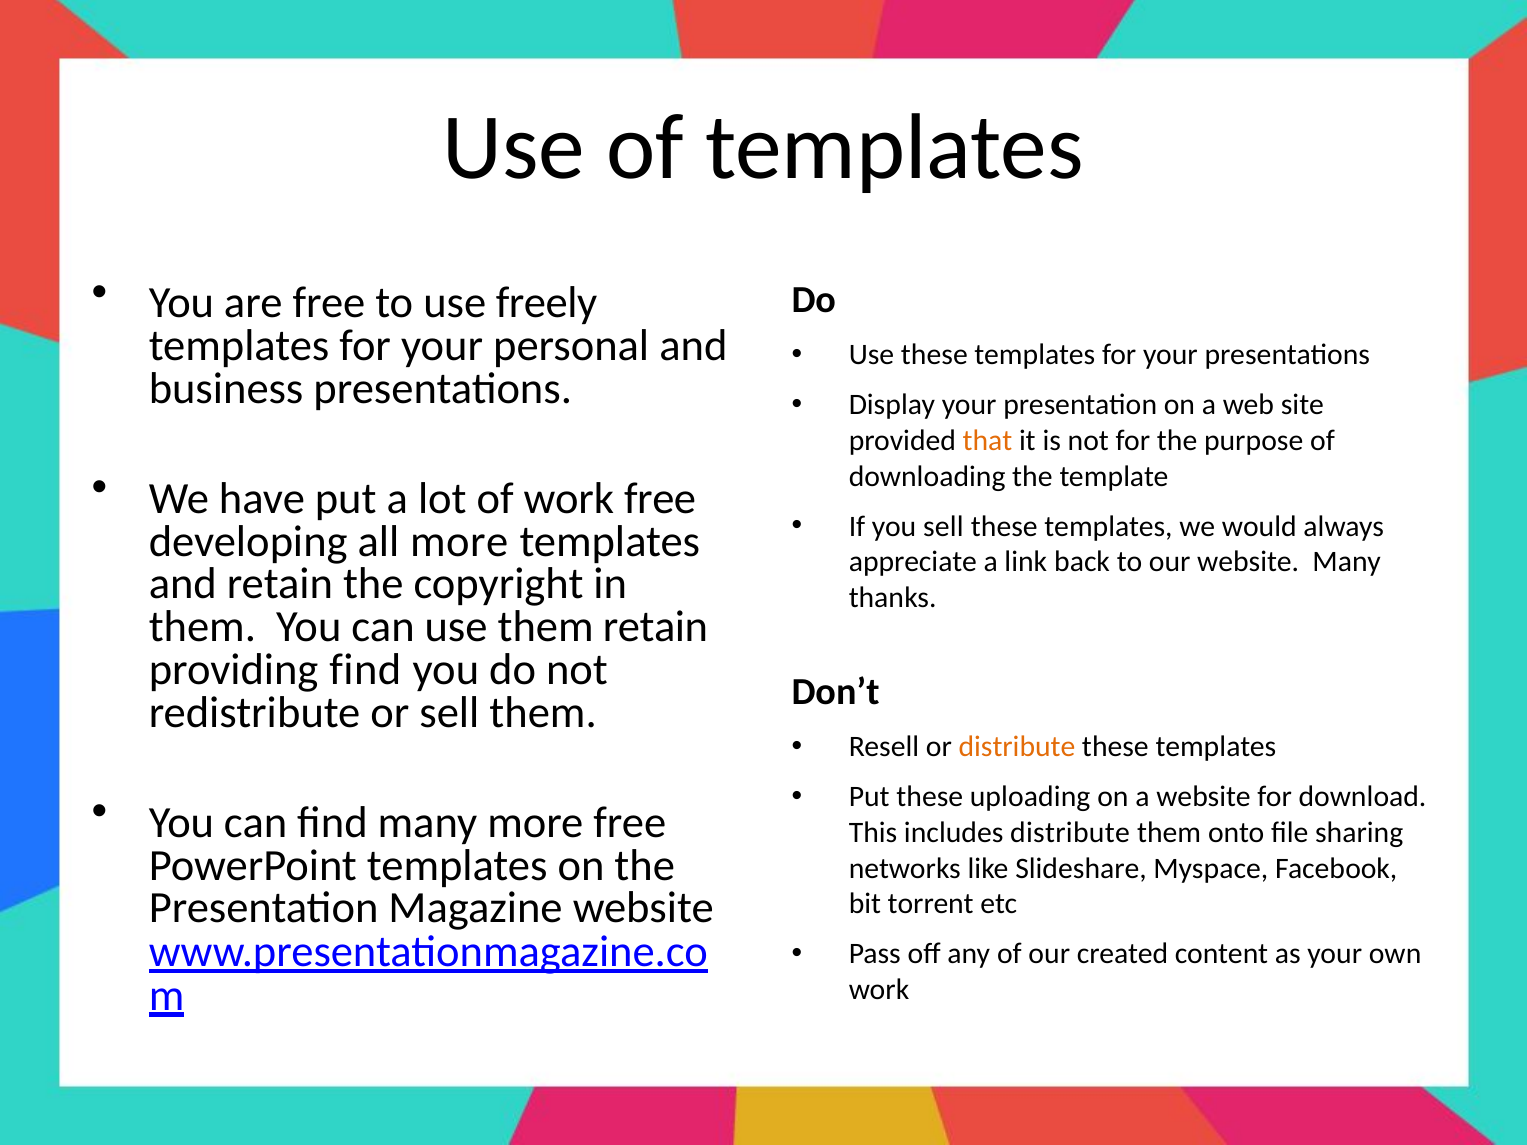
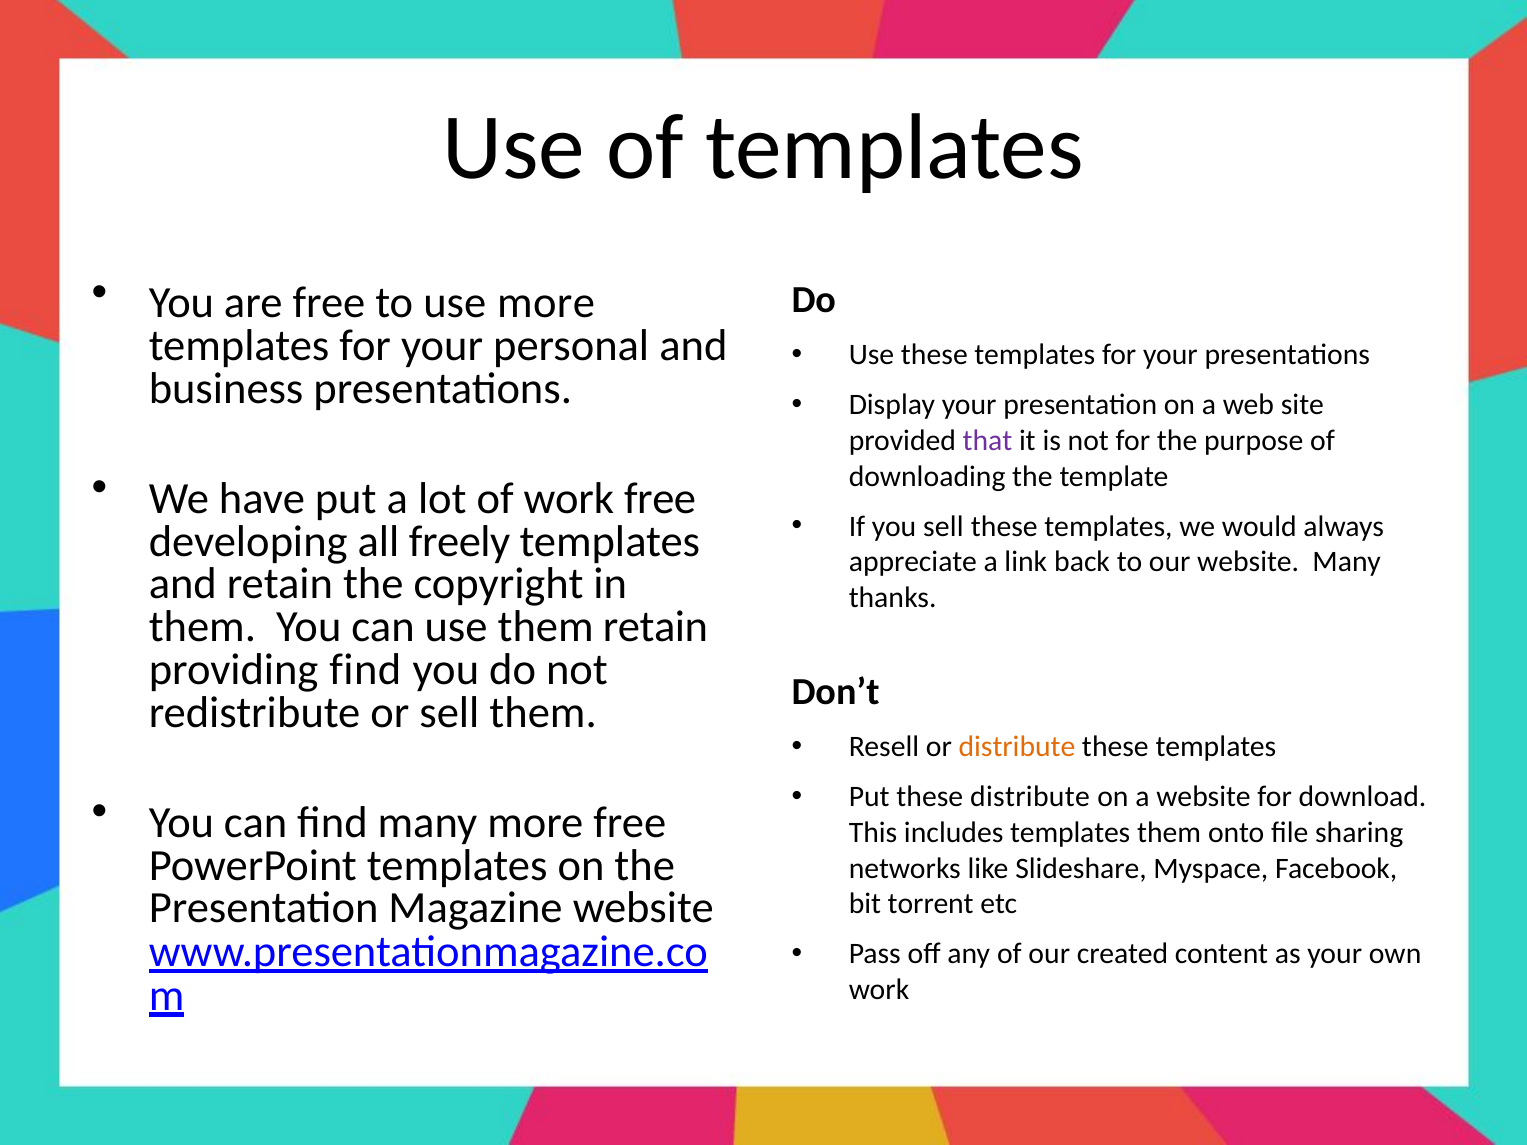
use freely: freely -> more
that colour: orange -> purple
all more: more -> freely
these uploading: uploading -> distribute
includes distribute: distribute -> templates
